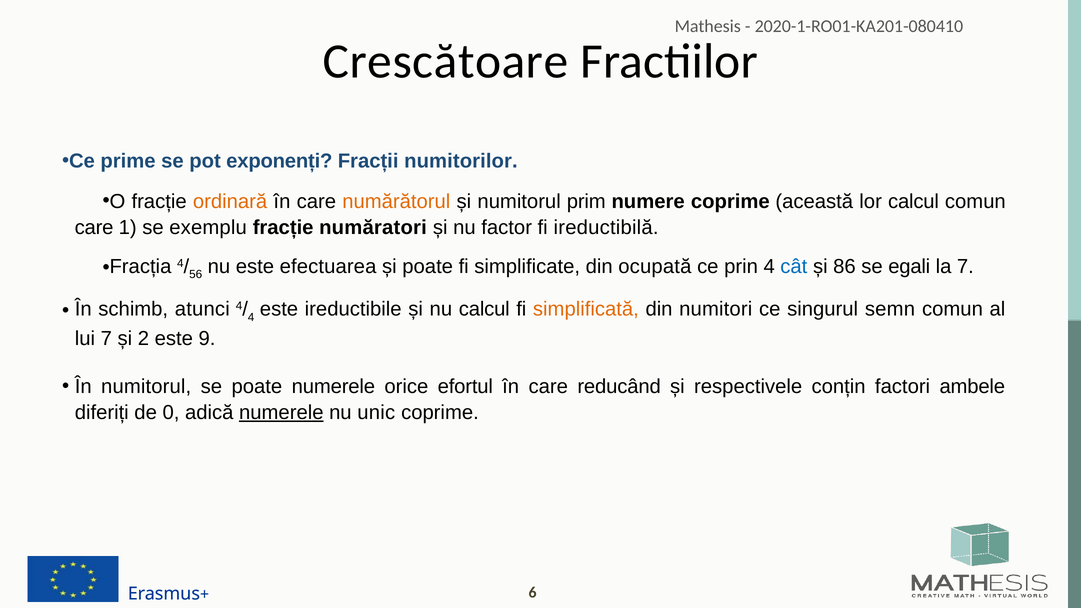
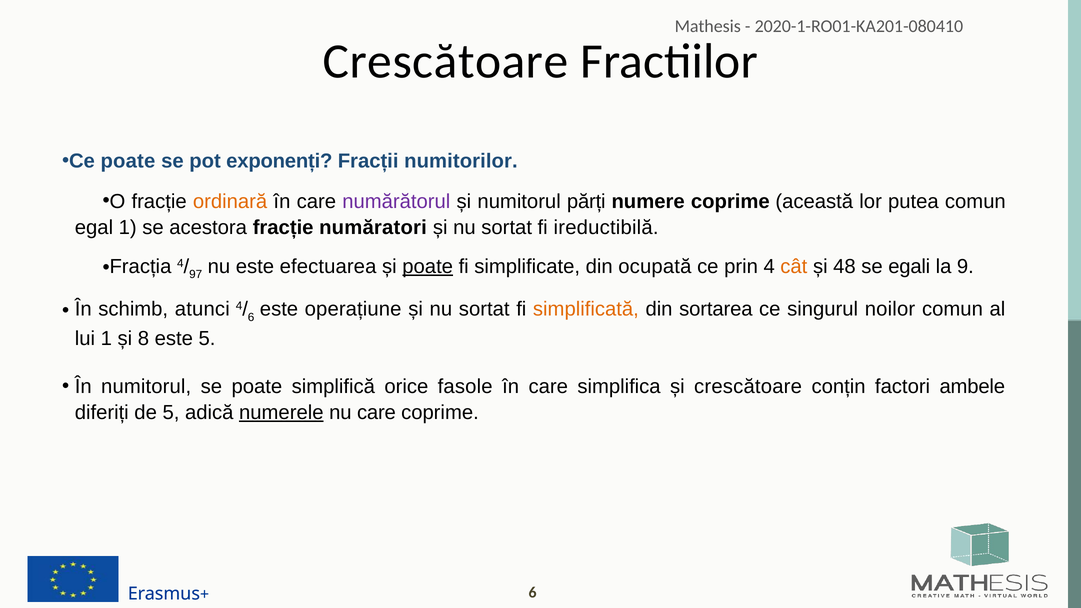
Ce prime: prime -> poate
numărătorul colour: orange -> purple
prim: prim -> părți
lor calcul: calcul -> putea
care at (94, 227): care -> egal
exemplu: exemplu -> acestora
factor at (507, 227): factor -> sortat
56: 56 -> 97
poate at (428, 267) underline: none -> present
cât colour: blue -> orange
86: 86 -> 48
la 7: 7 -> 9
4 at (251, 317): 4 -> 6
ireductibile: ireductibile -> operațiune
calcul at (484, 309): calcul -> sortat
numitori: numitori -> sortarea
semn: semn -> noilor
lui 7: 7 -> 1
2: 2 -> 8
este 9: 9 -> 5
poate numerele: numerele -> simplifică
efortul: efortul -> fasole
reducând: reducând -> simplifica
și respectivele: respectivele -> crescătoare
de 0: 0 -> 5
nu unic: unic -> care
